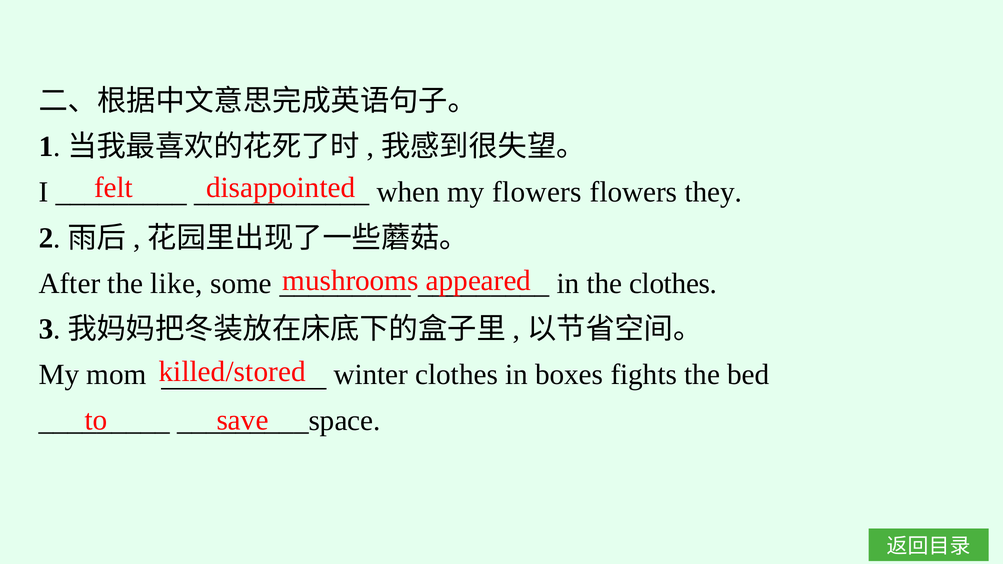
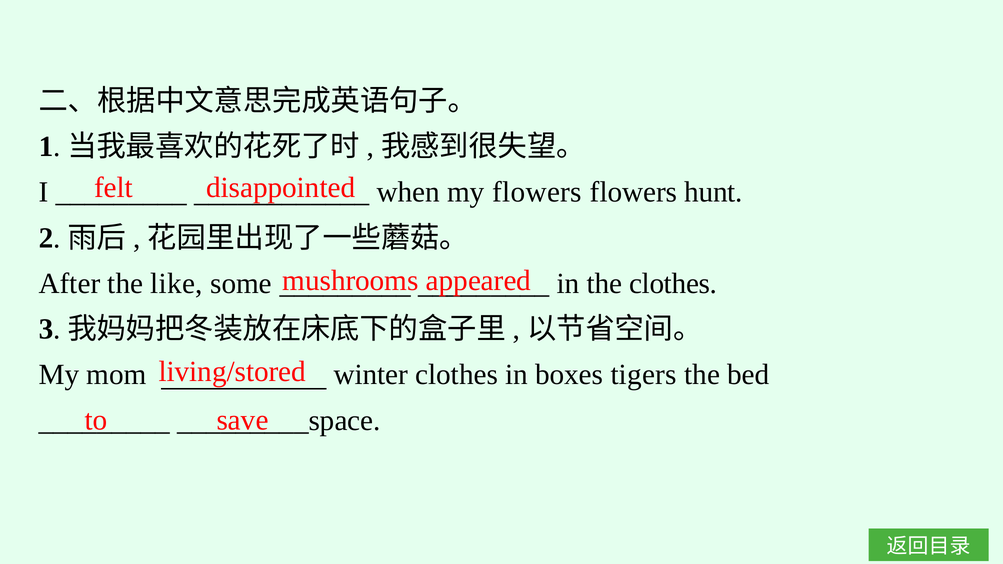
they: they -> hunt
killed/stored: killed/stored -> living/stored
fights: fights -> tigers
